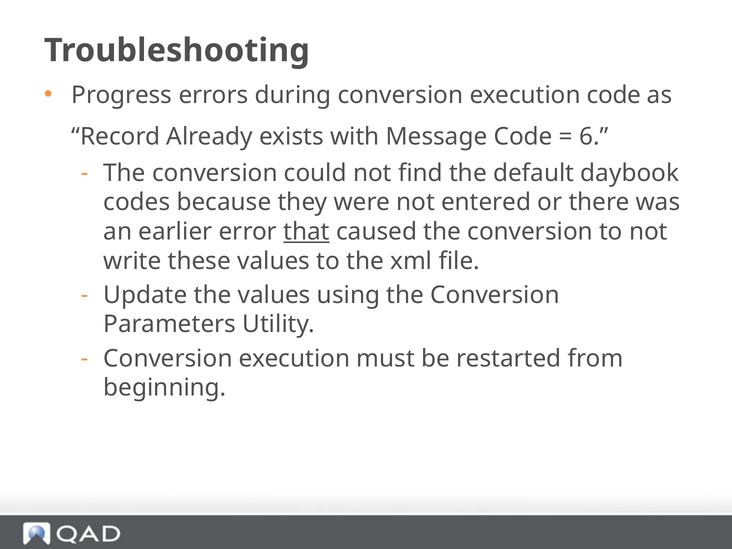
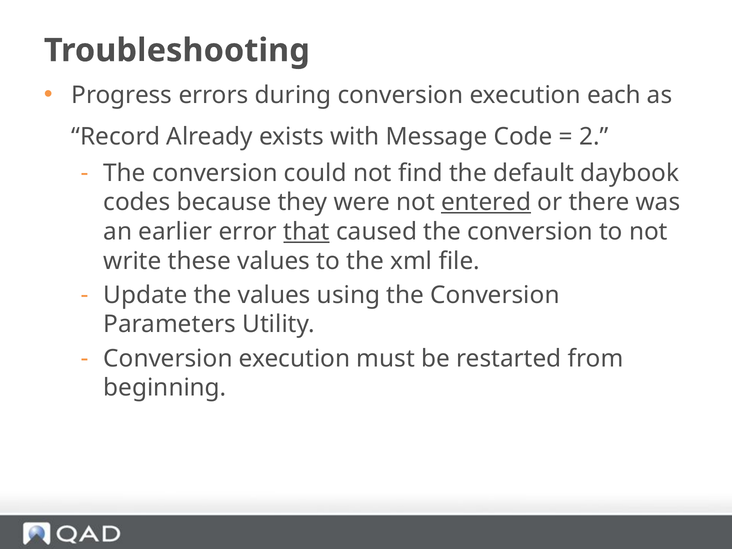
execution code: code -> each
6: 6 -> 2
entered underline: none -> present
